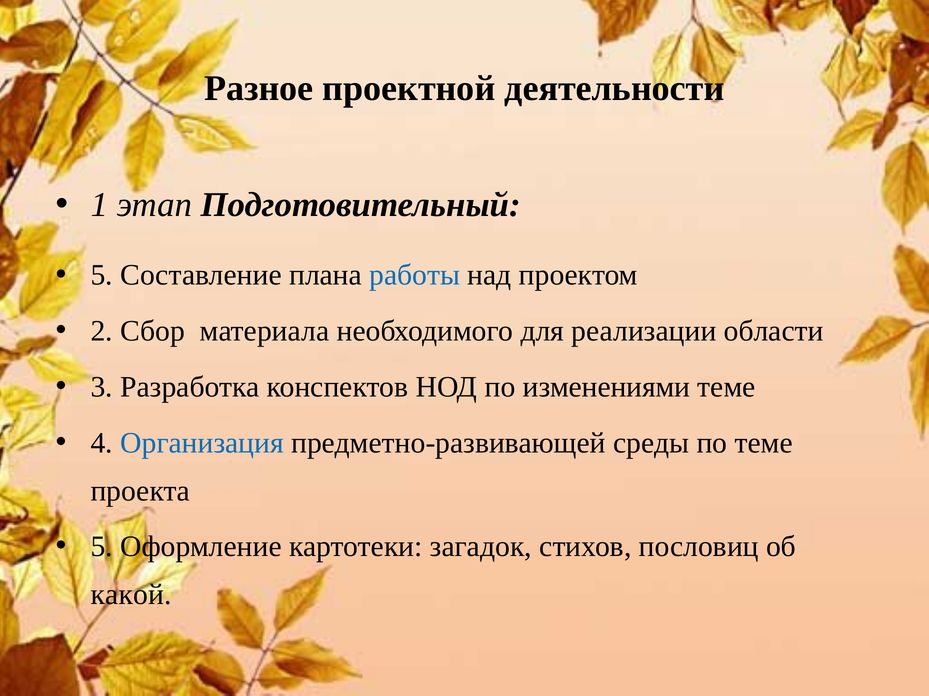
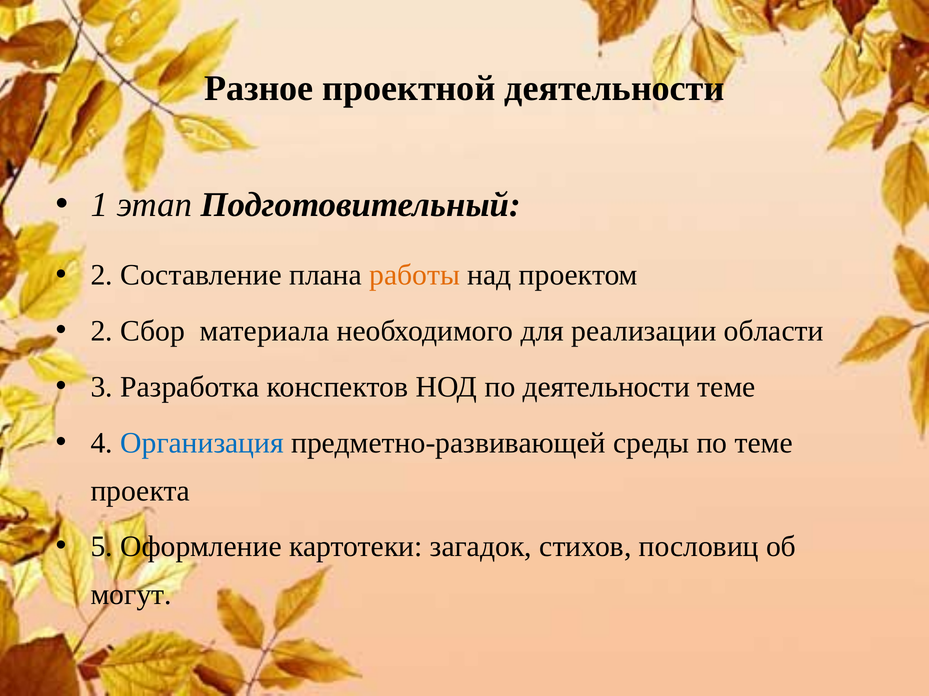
5 at (102, 275): 5 -> 2
работы colour: blue -> orange
по изменениями: изменениями -> деятельности
какой: какой -> могут
